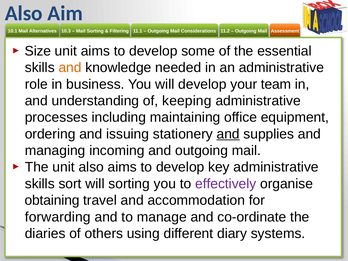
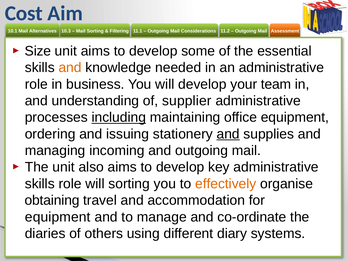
Also at (24, 13): Also -> Cost
keeping: keeping -> supplier
including underline: none -> present
skills sort: sort -> role
effectively colour: purple -> orange
forwarding at (58, 217): forwarding -> equipment
